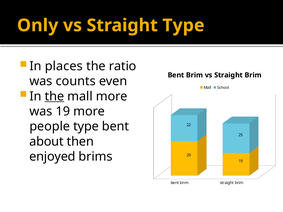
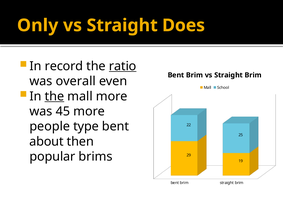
Straight Type: Type -> Does
places: places -> record
ratio underline: none -> present
counts: counts -> overall
was 19: 19 -> 45
enjoyed: enjoyed -> popular
